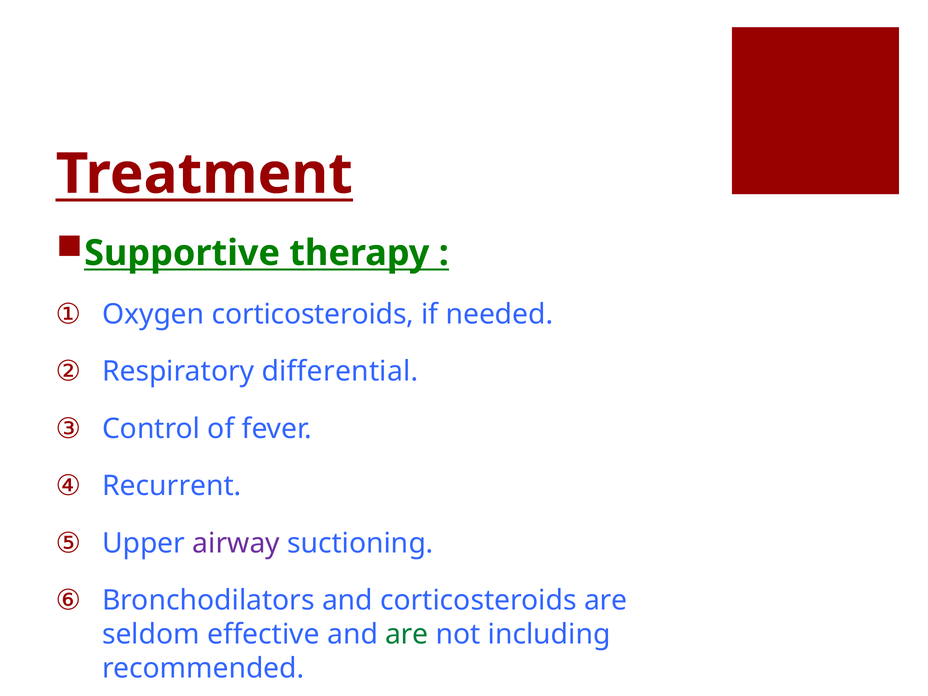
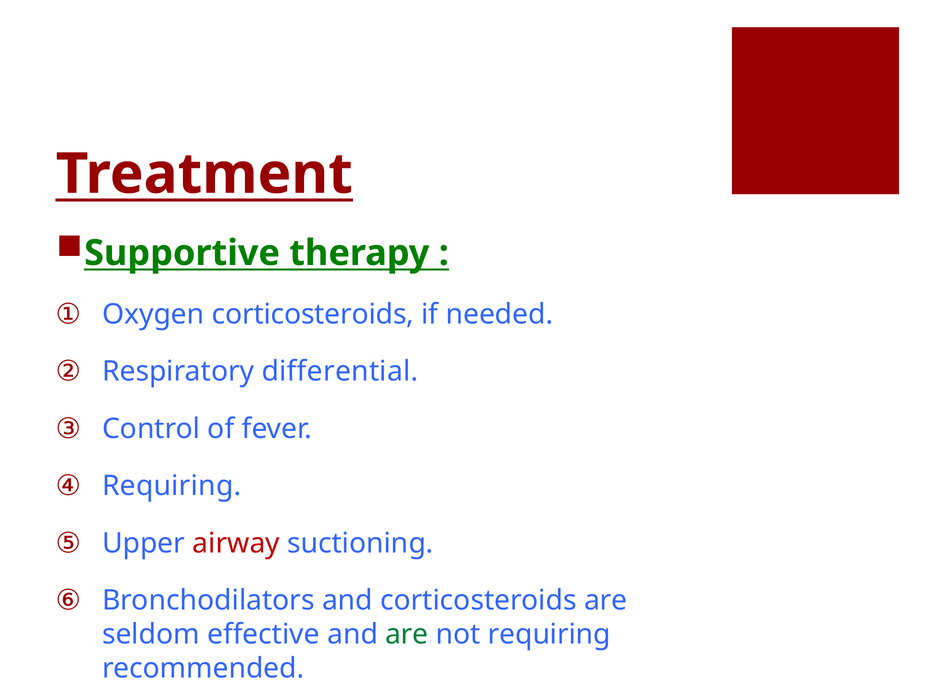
Recurrent at (172, 486): Recurrent -> Requiring
airway colour: purple -> red
not including: including -> requiring
